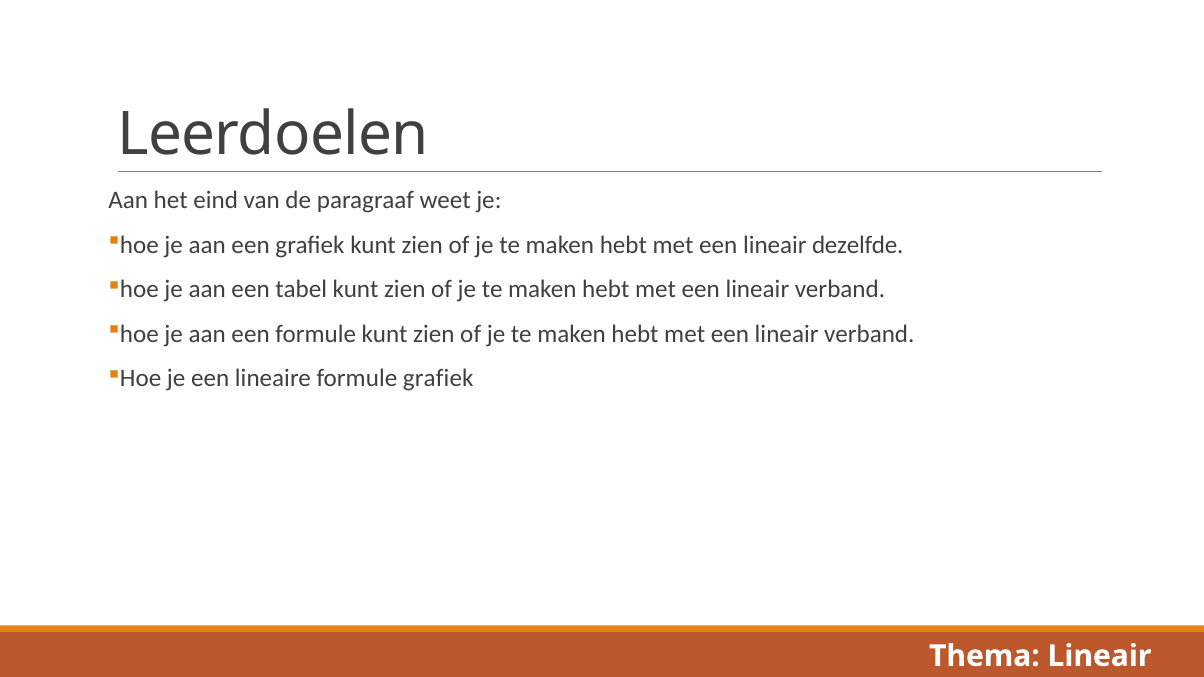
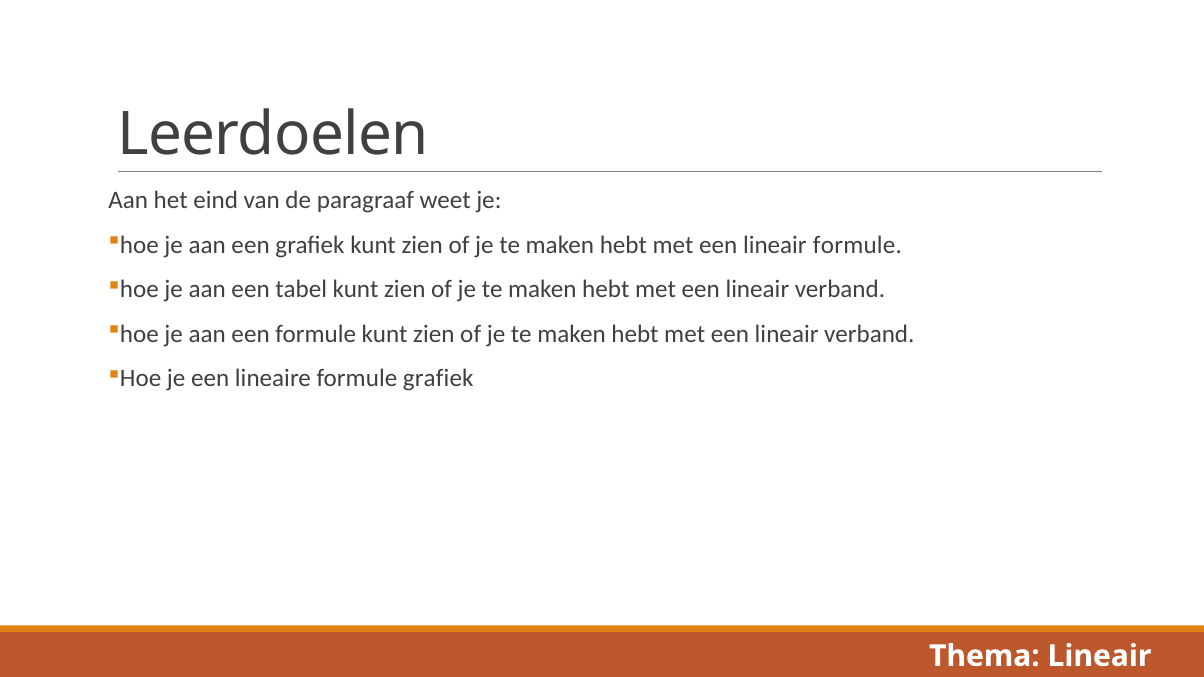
lineair dezelfde: dezelfde -> formule
